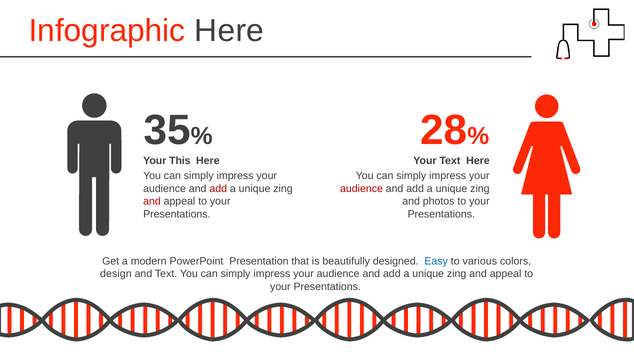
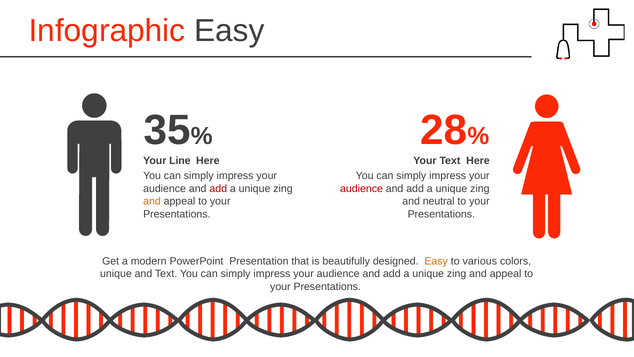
Infographic Here: Here -> Easy
This: This -> Line
and at (152, 201) colour: red -> orange
photos: photos -> neutral
Easy at (436, 261) colour: blue -> orange
design at (116, 274): design -> unique
